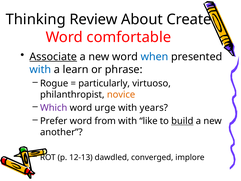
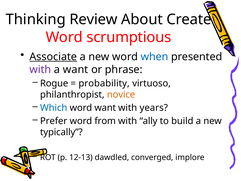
comfortable: comfortable -> scrumptious
with at (40, 69) colour: blue -> purple
a learn: learn -> want
particularly: particularly -> probability
Which colour: purple -> blue
word urge: urge -> want
like: like -> ally
build underline: present -> none
another: another -> typically
